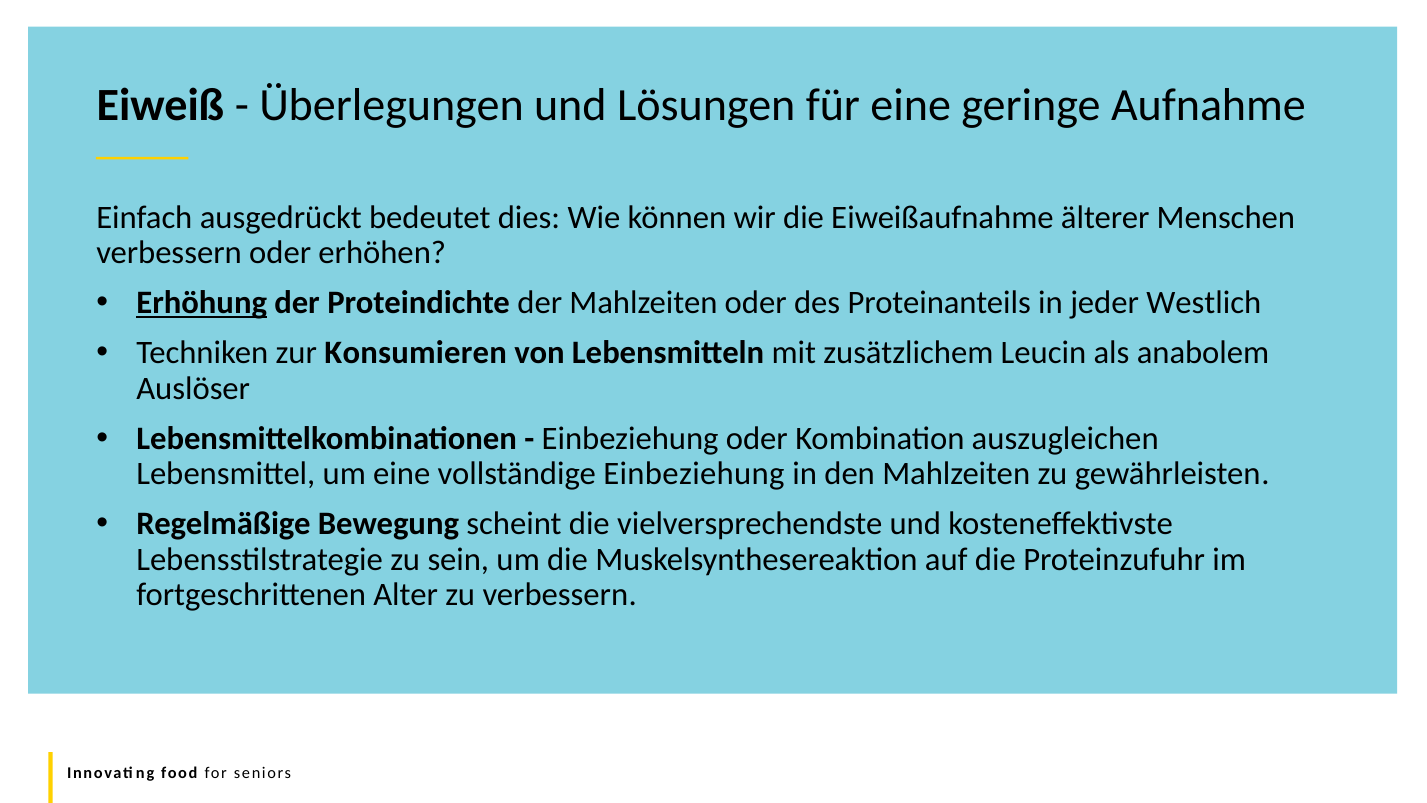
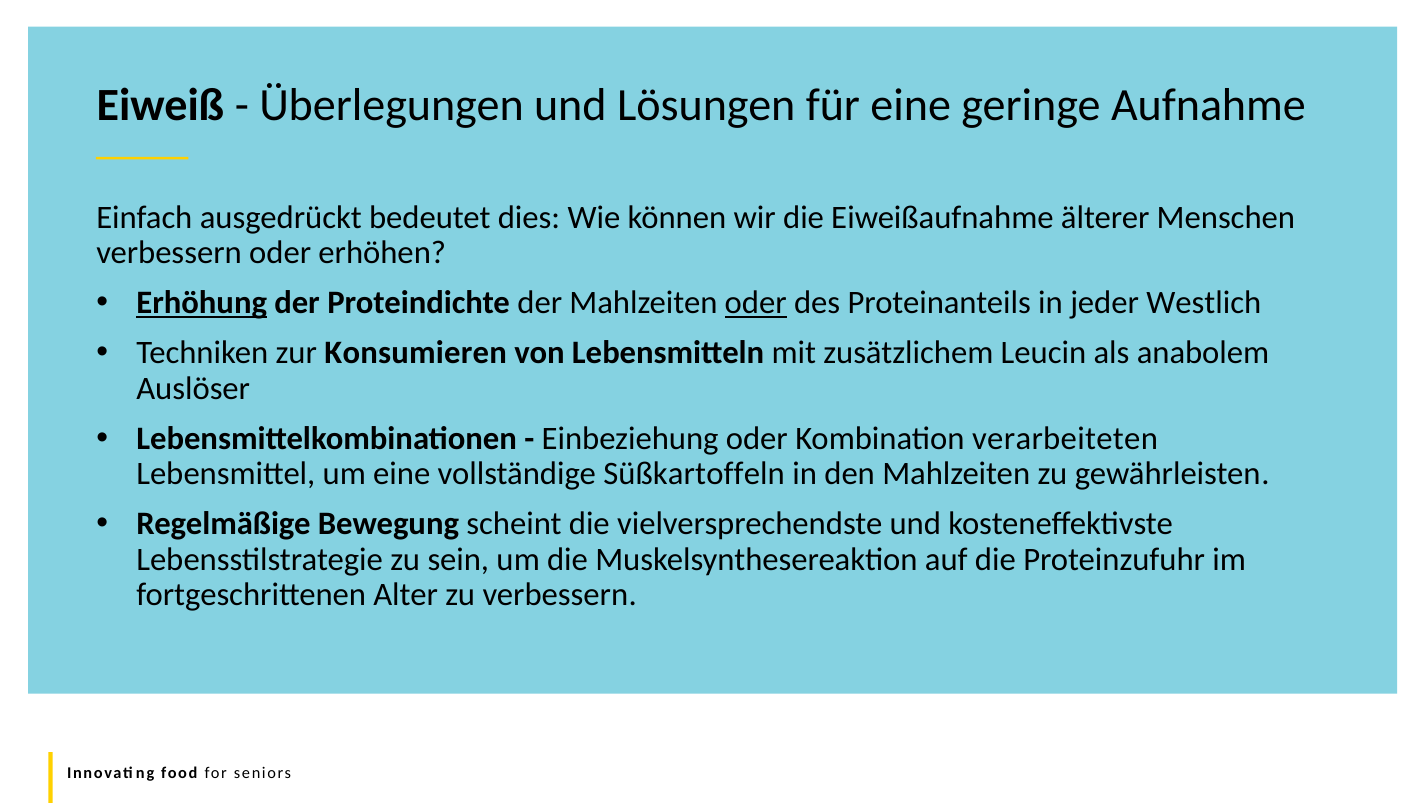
oder at (756, 303) underline: none -> present
auszugleichen: auszugleichen -> verarbeiteten
vollständige Einbeziehung: Einbeziehung -> Süßkartoffeln
